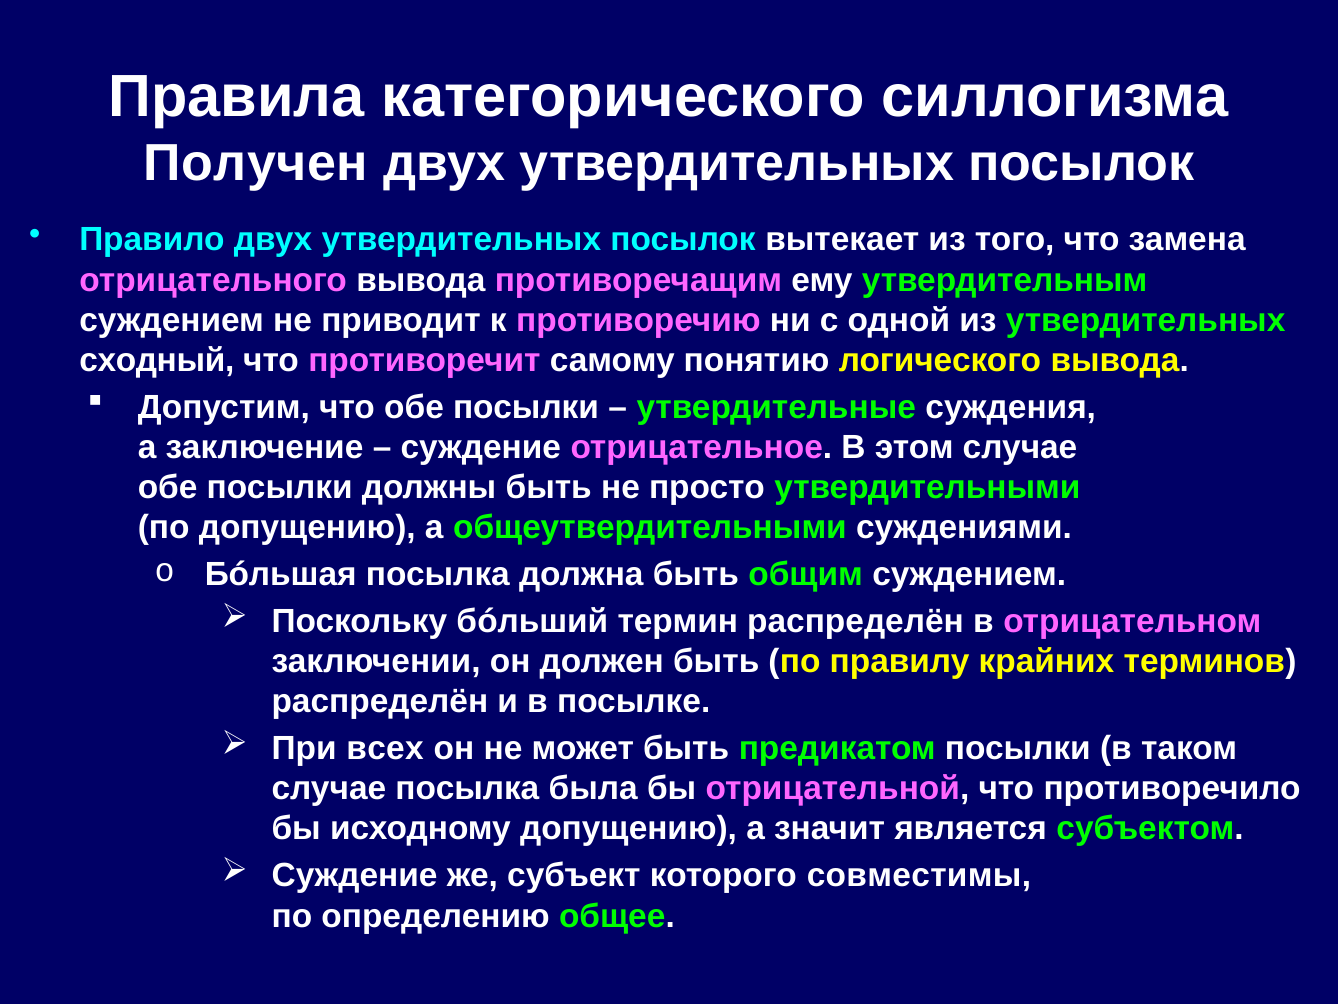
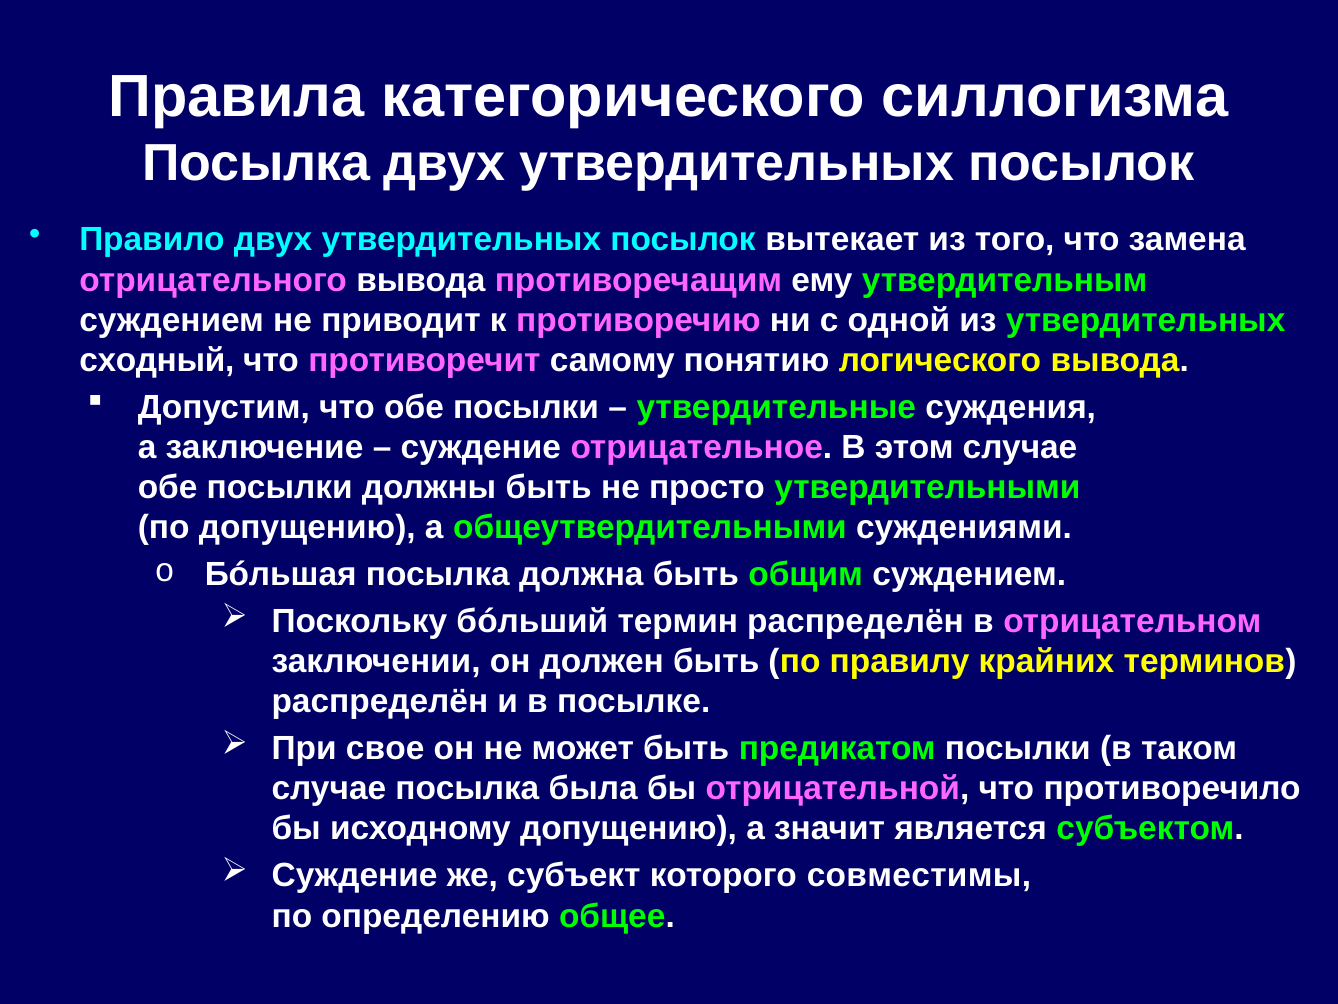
Получен at (256, 163): Получен -> Посылка
всех: всех -> свое
